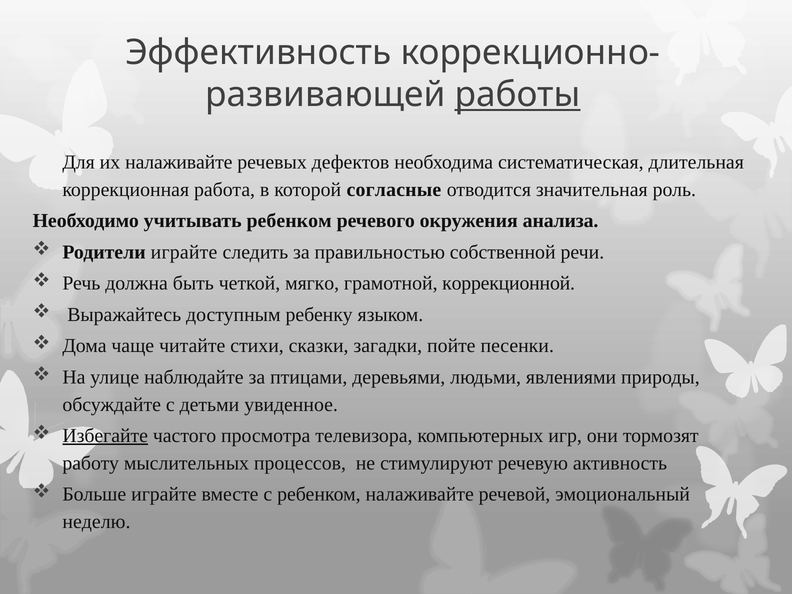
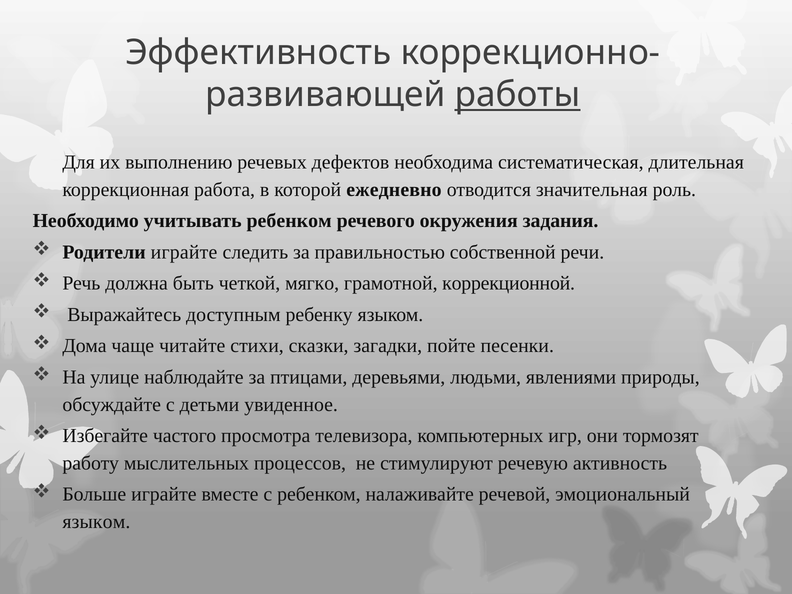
их налаживайте: налаживайте -> выполнению
согласные: согласные -> ежедневно
анализа: анализа -> задания
Избегайте underline: present -> none
неделю at (96, 522): неделю -> языком
